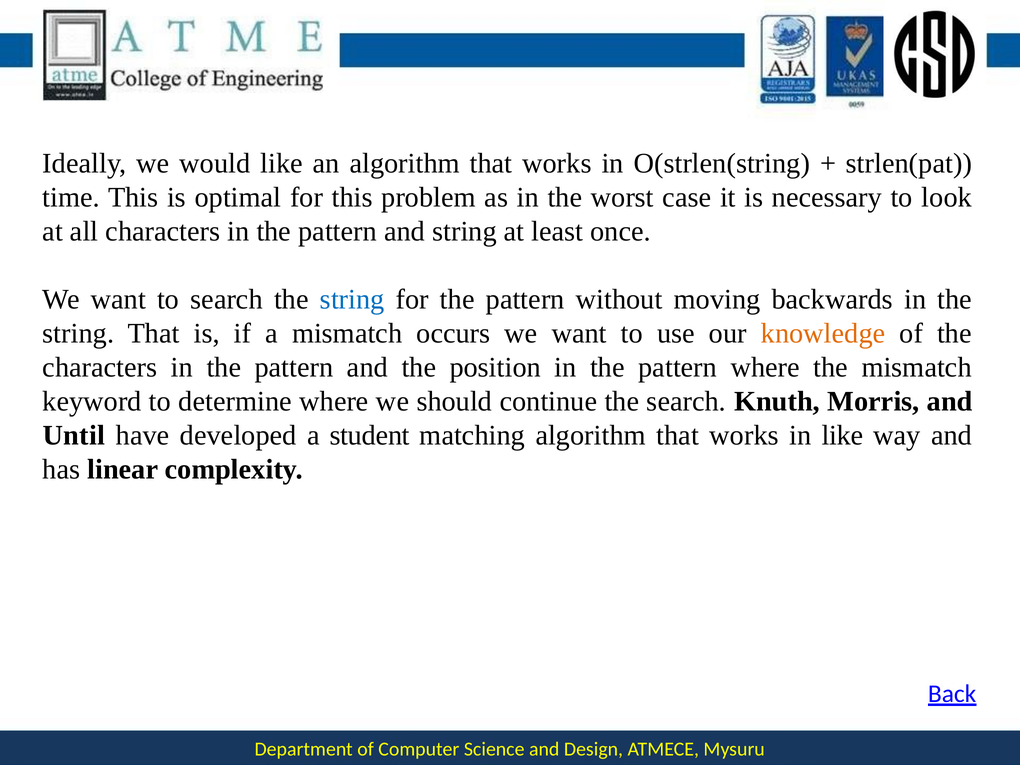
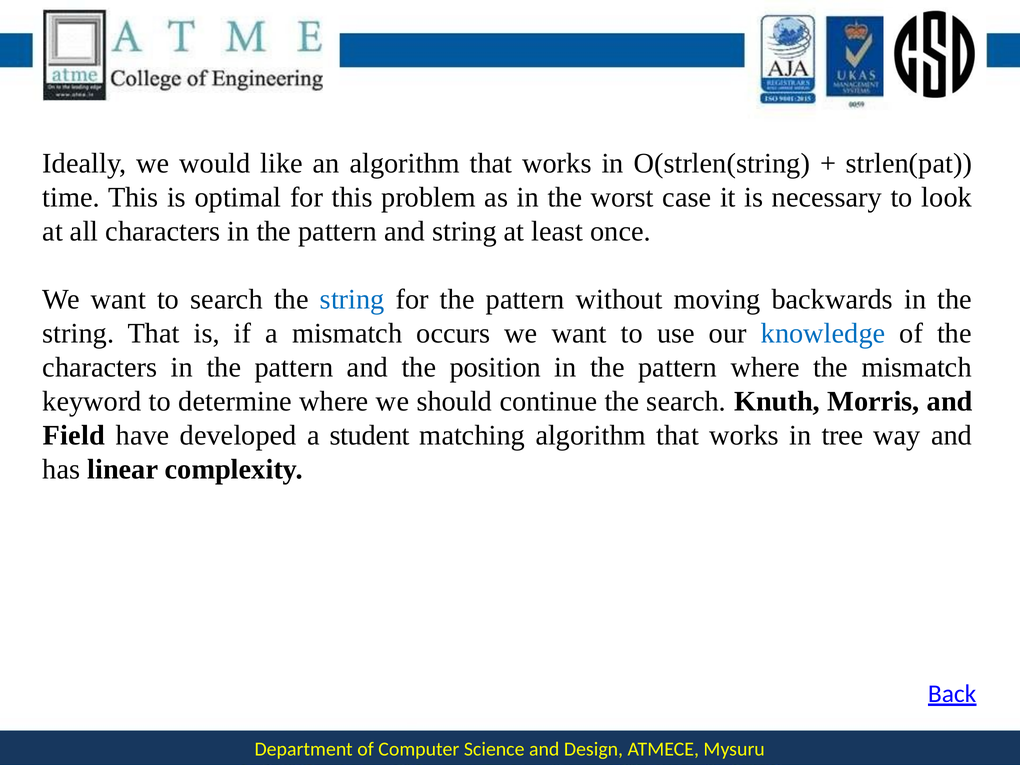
knowledge colour: orange -> blue
Until: Until -> Field
in like: like -> tree
